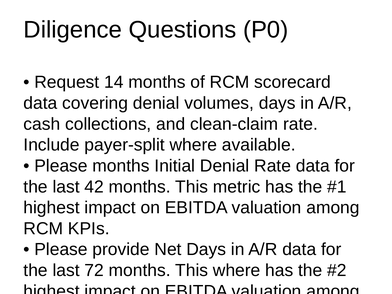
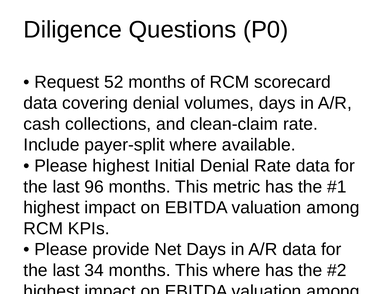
14: 14 -> 52
Please months: months -> highest
42: 42 -> 96
72: 72 -> 34
